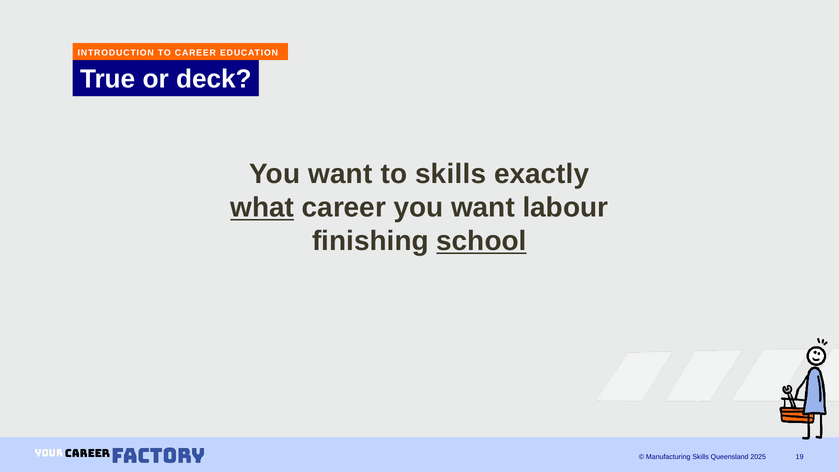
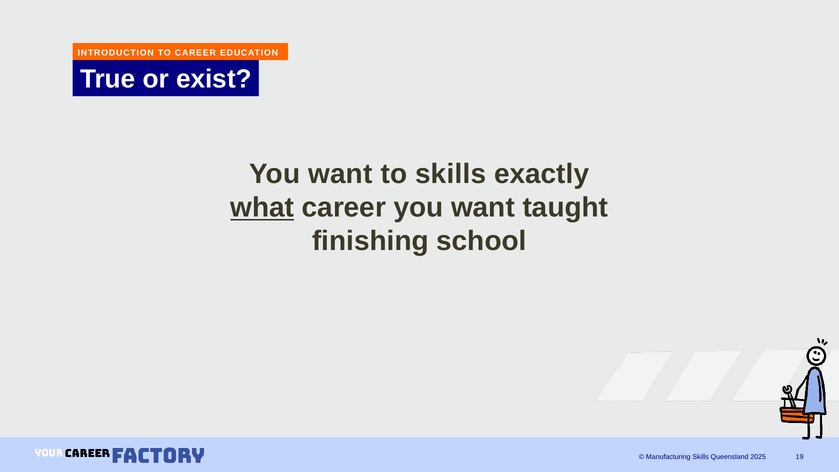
deck: deck -> exist
labour: labour -> taught
school underline: present -> none
